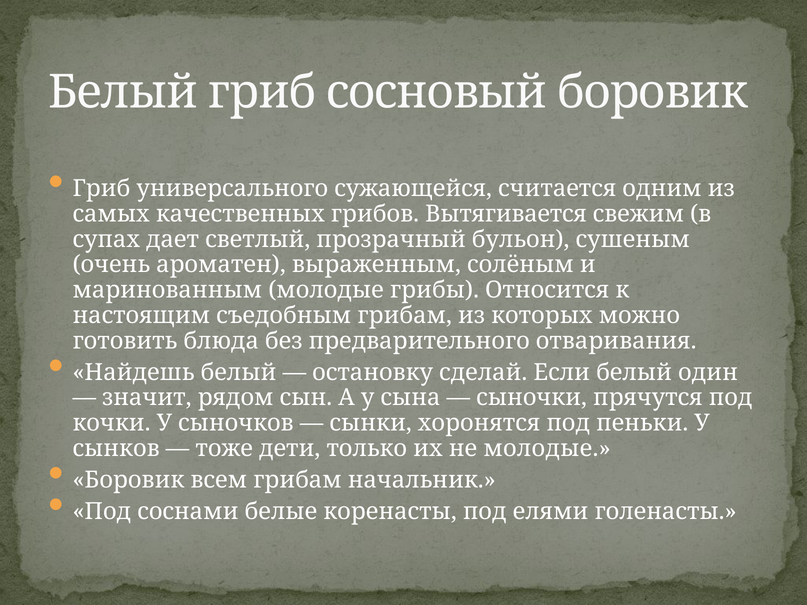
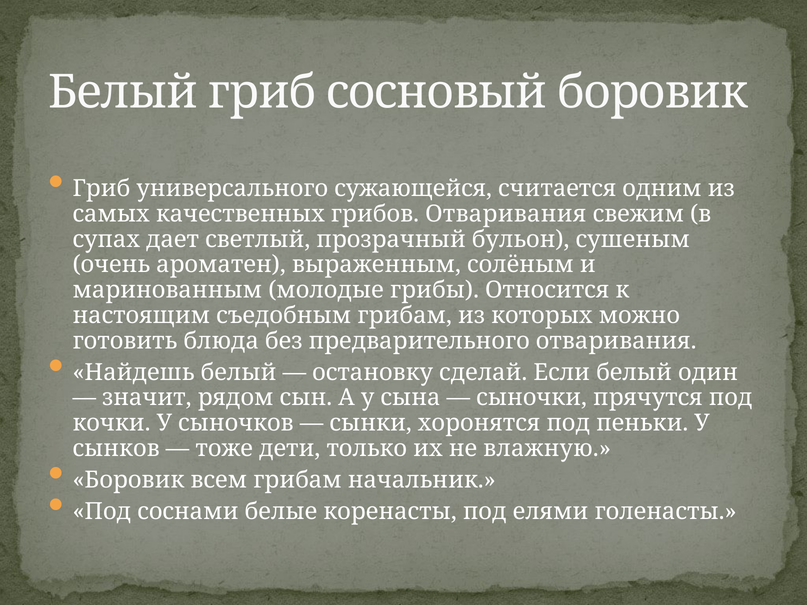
грибов Вытягивается: Вытягивается -> Отваривания
не молодые: молодые -> влажную
